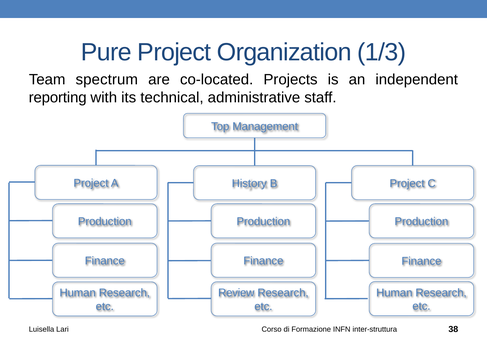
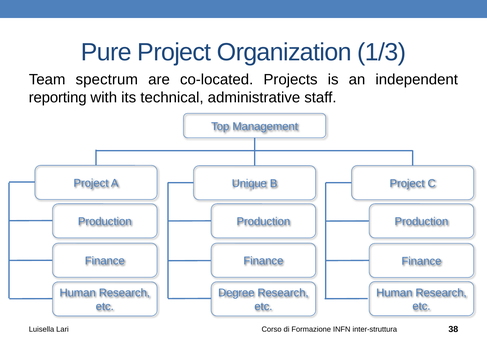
History: History -> Unique
Review: Review -> Degree
